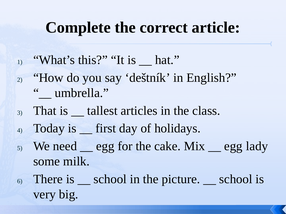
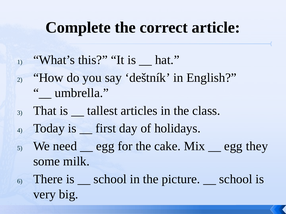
lady: lady -> they
